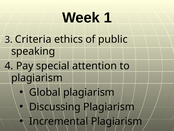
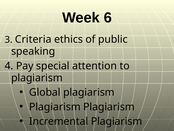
1: 1 -> 6
Discussing at (55, 106): Discussing -> Plagiarism
